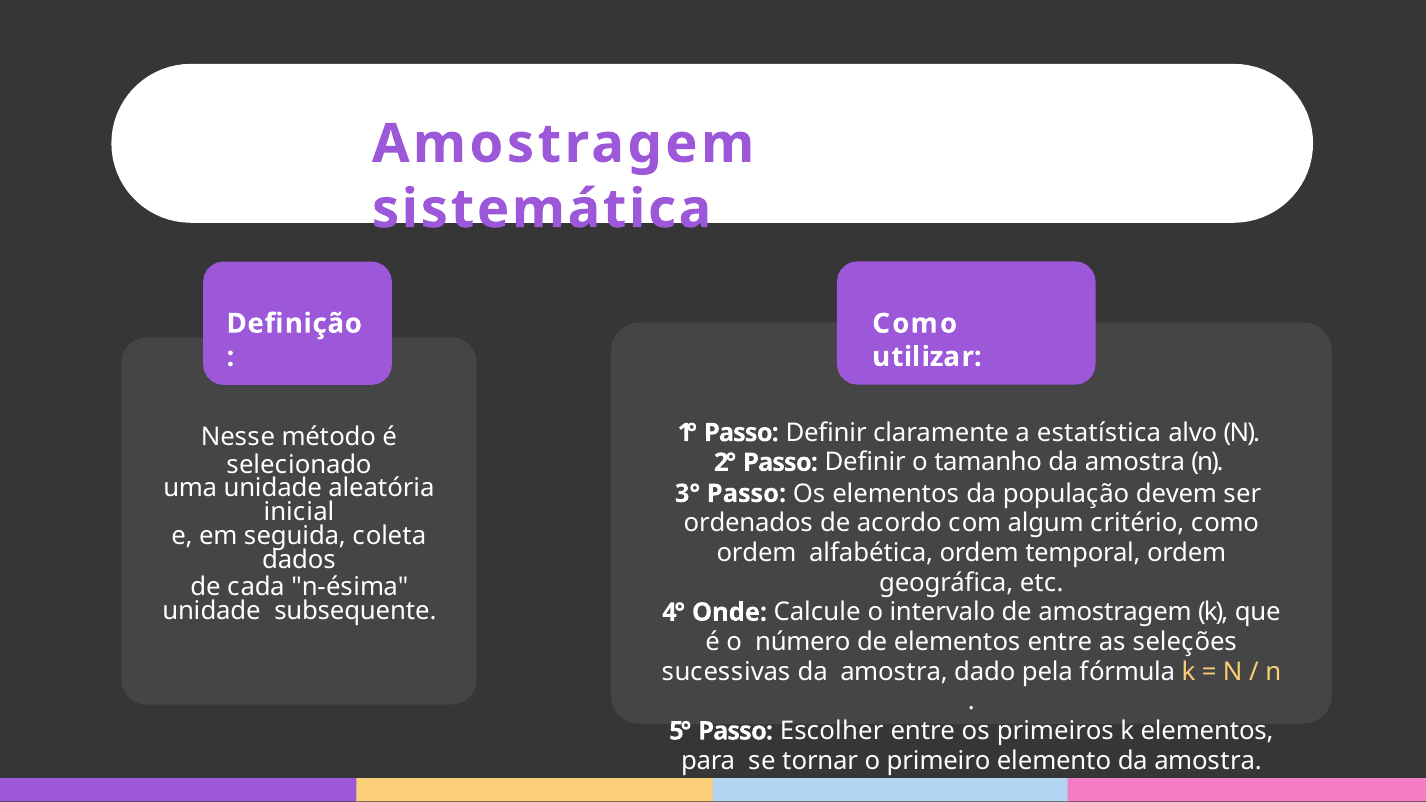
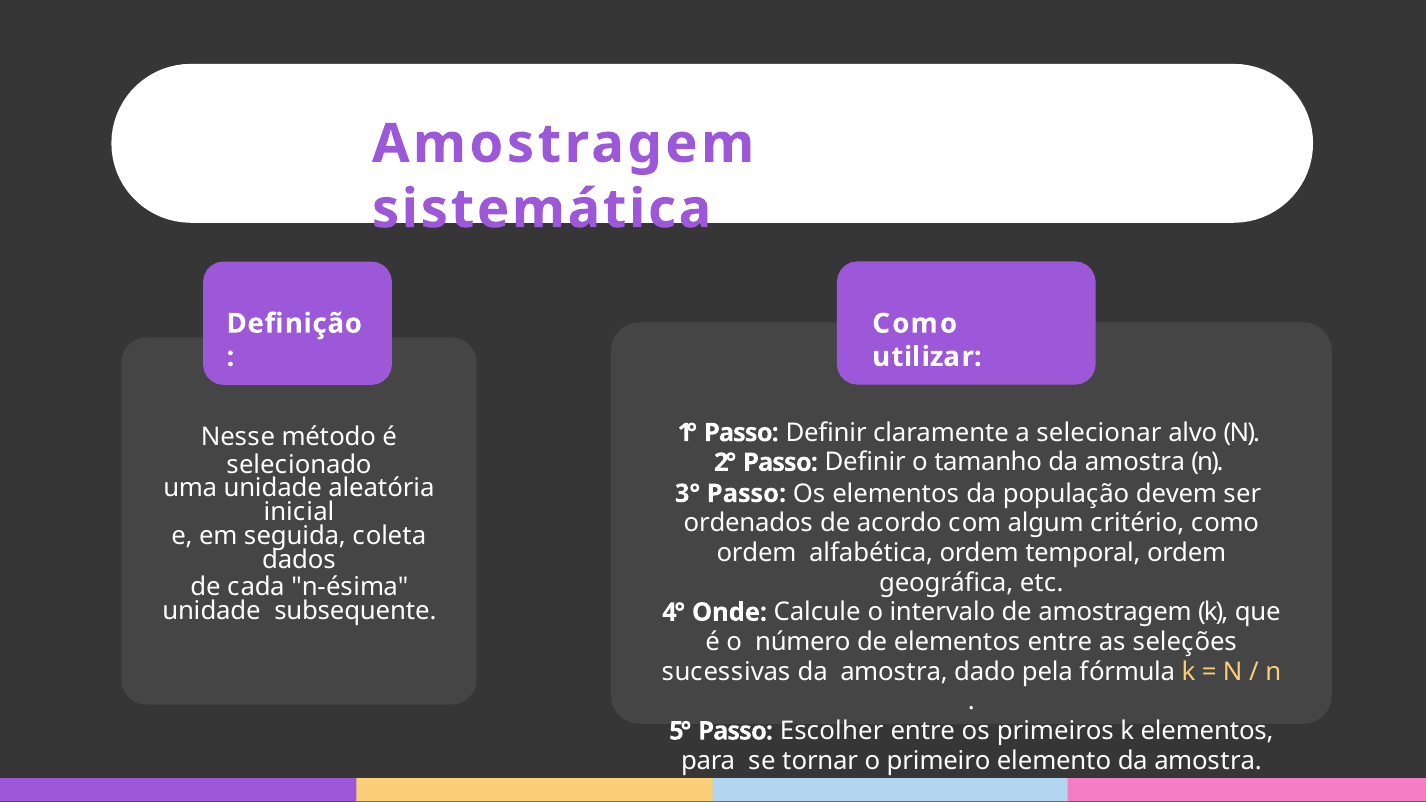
estatística: estatística -> selecionar
